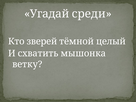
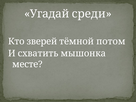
целый: целый -> потом
ветку: ветку -> месте
